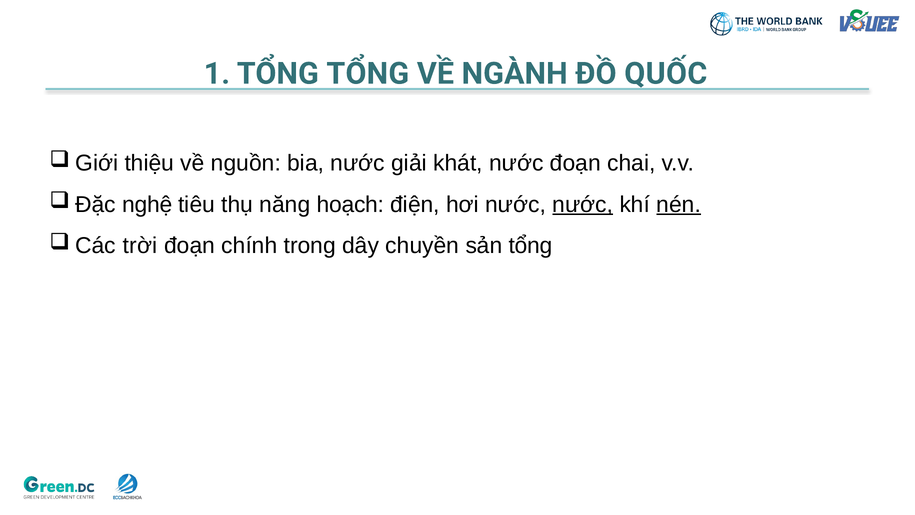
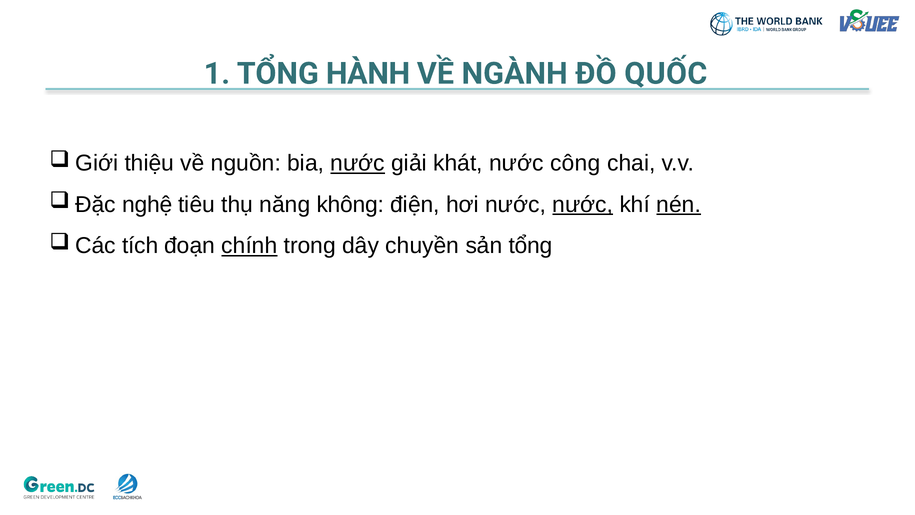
TỔNG TỔNG: TỔNG -> HÀNH
nước at (358, 163) underline: none -> present
nước đoạn: đoạn -> công
hoạch: hoạch -> không
trời: trời -> tích
chính underline: none -> present
